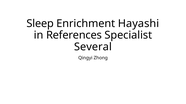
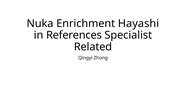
Sleep: Sleep -> Nuka
Several: Several -> Related
